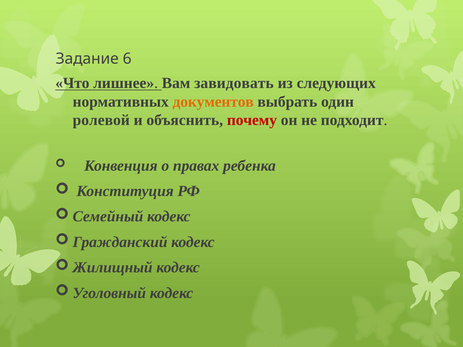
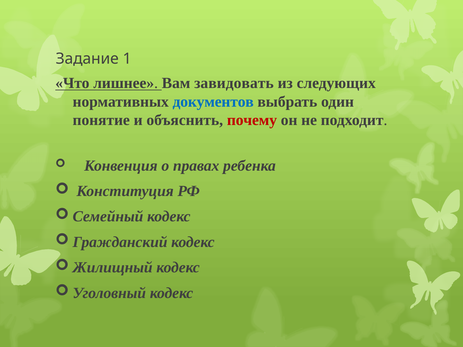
6: 6 -> 1
документов colour: orange -> blue
ролевой: ролевой -> понятие
